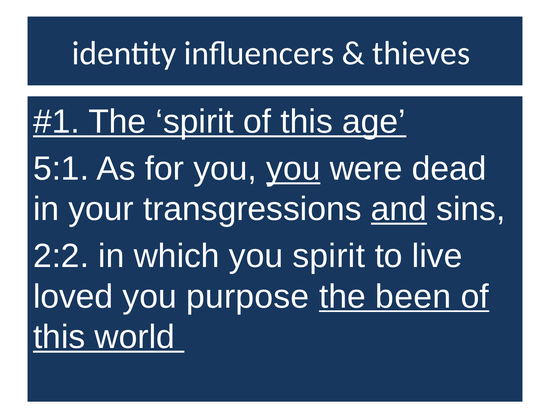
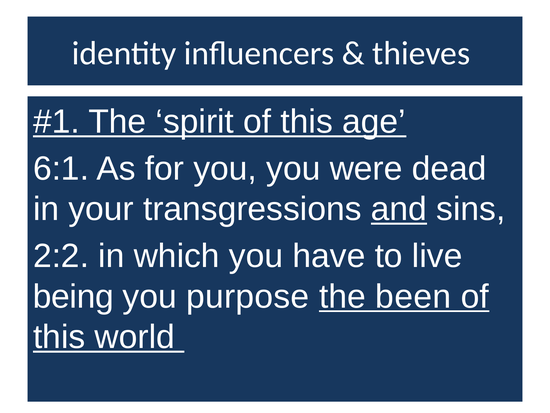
5:1: 5:1 -> 6:1
you at (293, 169) underline: present -> none
you spirit: spirit -> have
loved: loved -> being
